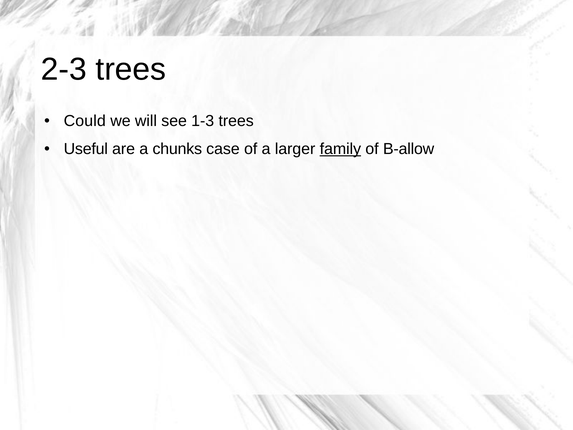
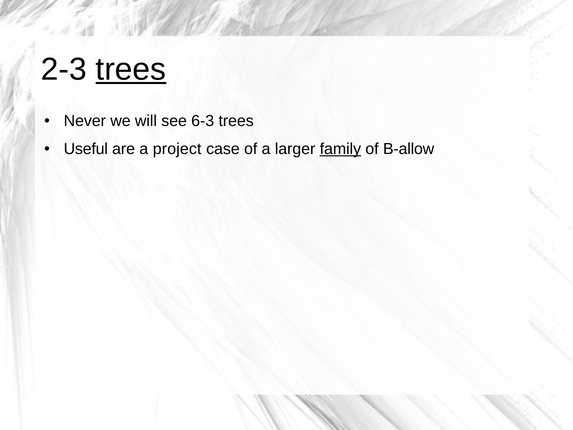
trees at (131, 69) underline: none -> present
Could: Could -> Never
1-3: 1-3 -> 6-3
chunks: chunks -> project
